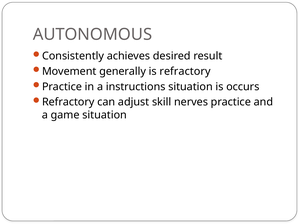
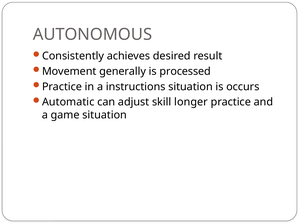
is refractory: refractory -> processed
Refractory at (68, 102): Refractory -> Automatic
nerves: nerves -> longer
